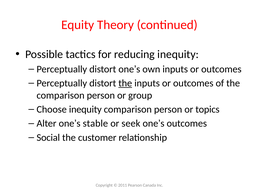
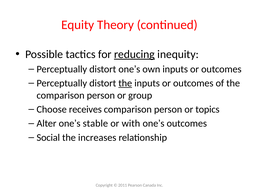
reducing underline: none -> present
Choose inequity: inequity -> receives
seek: seek -> with
customer: customer -> increases
